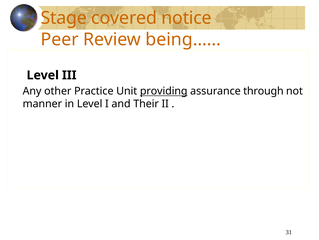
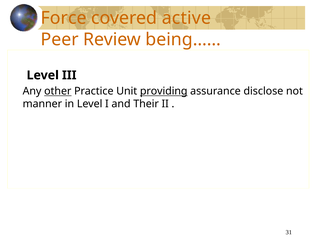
Stage: Stage -> Force
notice: notice -> active
other underline: none -> present
through: through -> disclose
